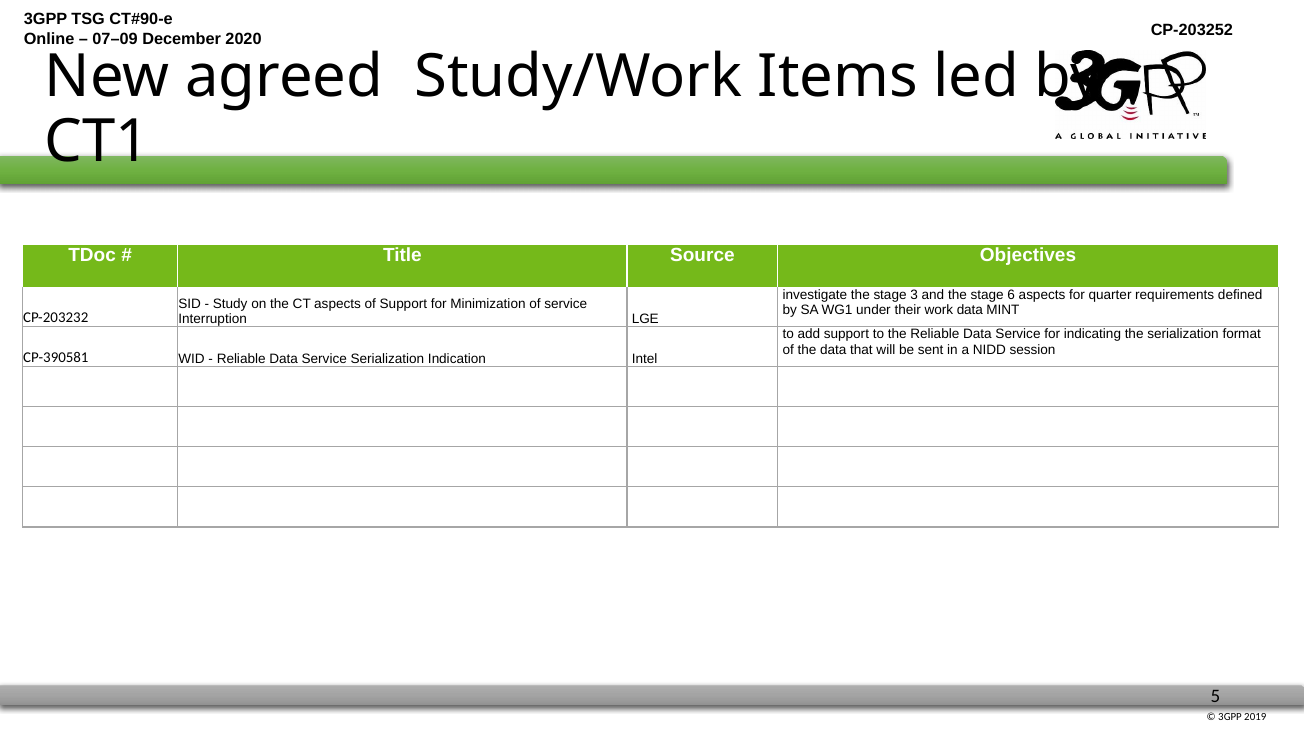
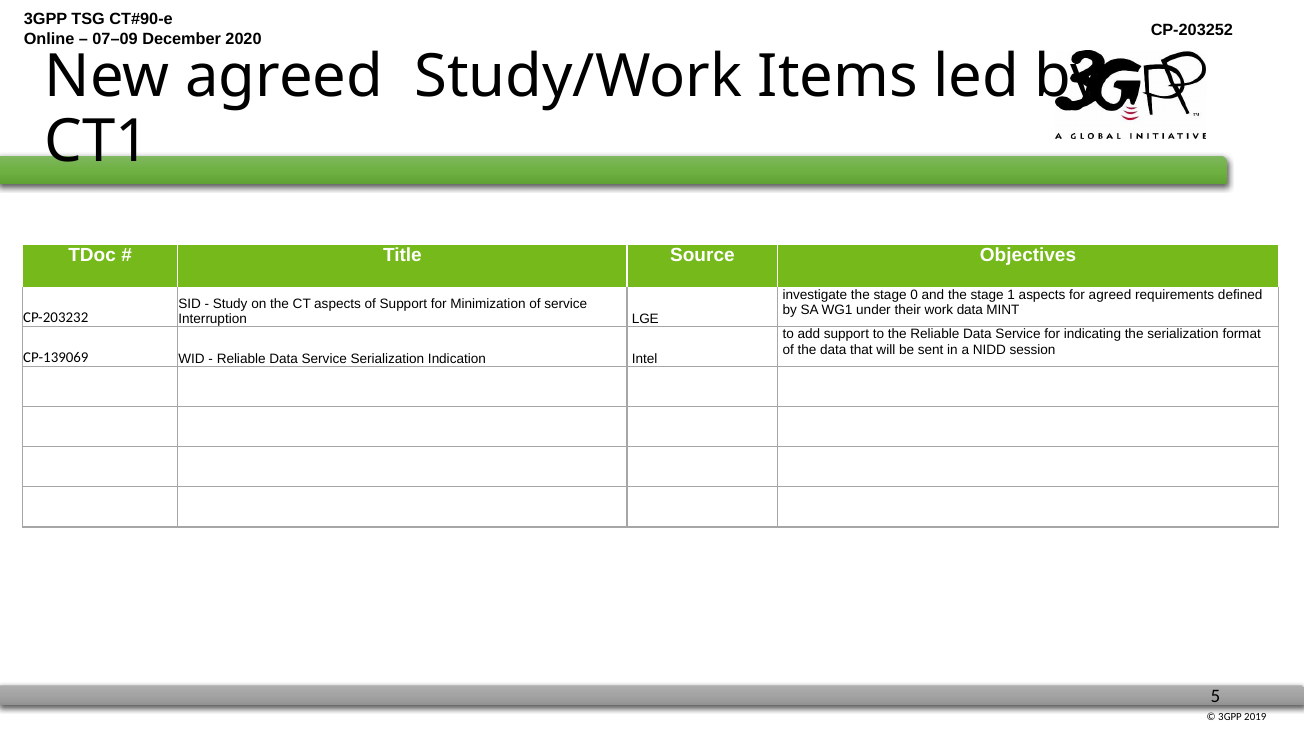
3: 3 -> 0
6: 6 -> 1
for quarter: quarter -> agreed
CP-390581: CP-390581 -> CP-139069
